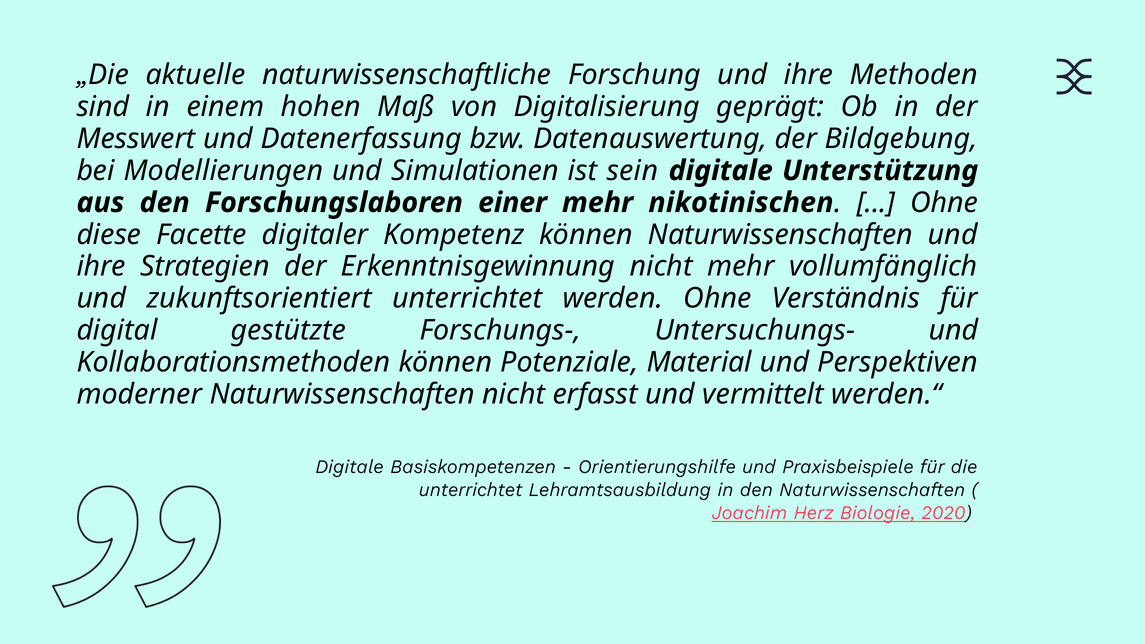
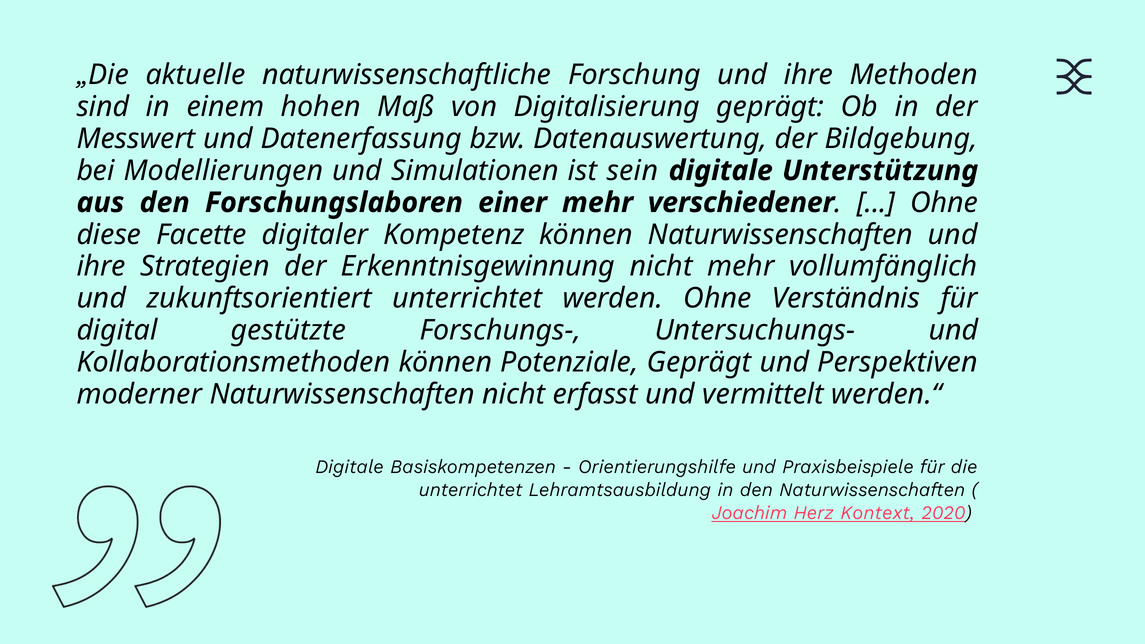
nikotinischen: nikotinischen -> verschiedener
Potenziale Material: Material -> Geprägt
Biologie: Biologie -> Kontext
